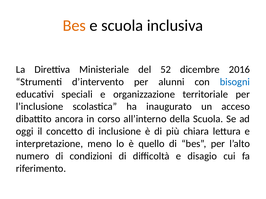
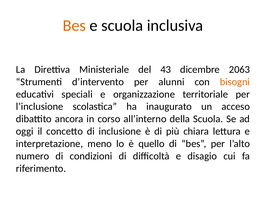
52: 52 -> 43
2016: 2016 -> 2063
bisogni colour: blue -> orange
